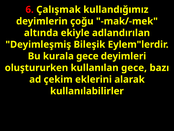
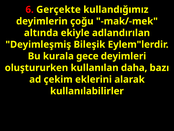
Çalışmak: Çalışmak -> Gerçekte
kullanılan gece: gece -> daha
